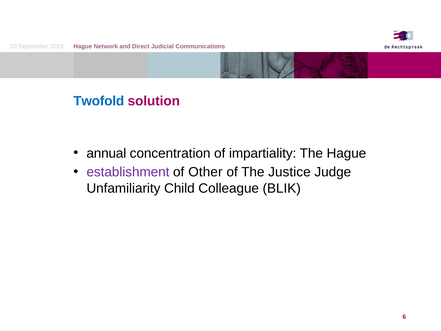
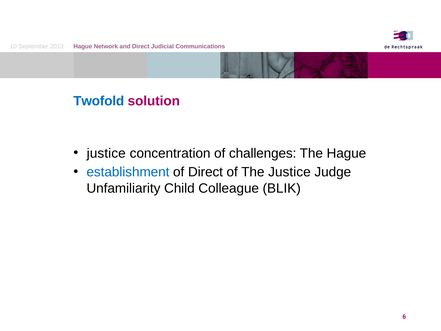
annual at (106, 153): annual -> justice
impartiality: impartiality -> challenges
establishment colour: purple -> blue
of Other: Other -> Direct
